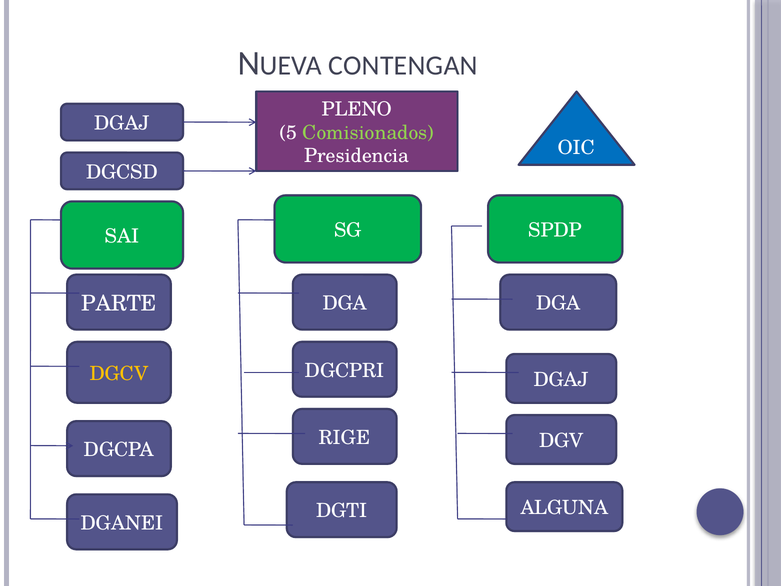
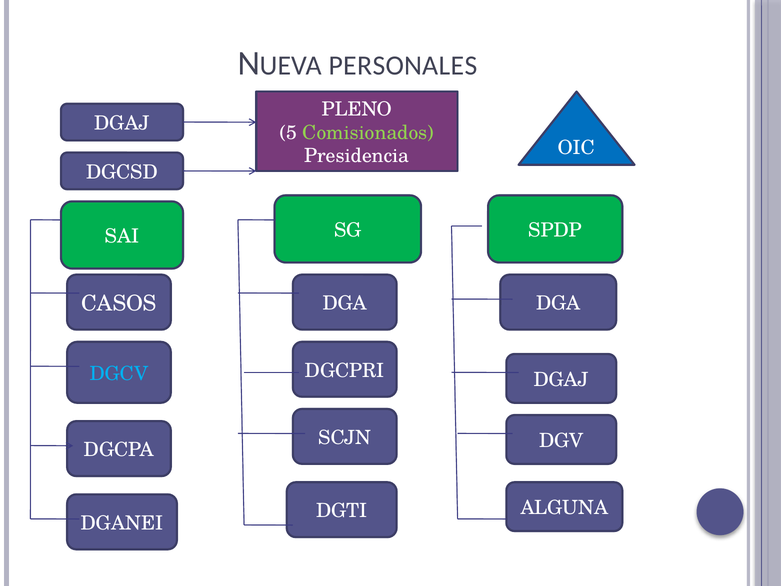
CONTENGAN: CONTENGAN -> PERSONALES
PARTE: PARTE -> CASOS
DGCV colour: yellow -> light blue
RIGE: RIGE -> SCJN
